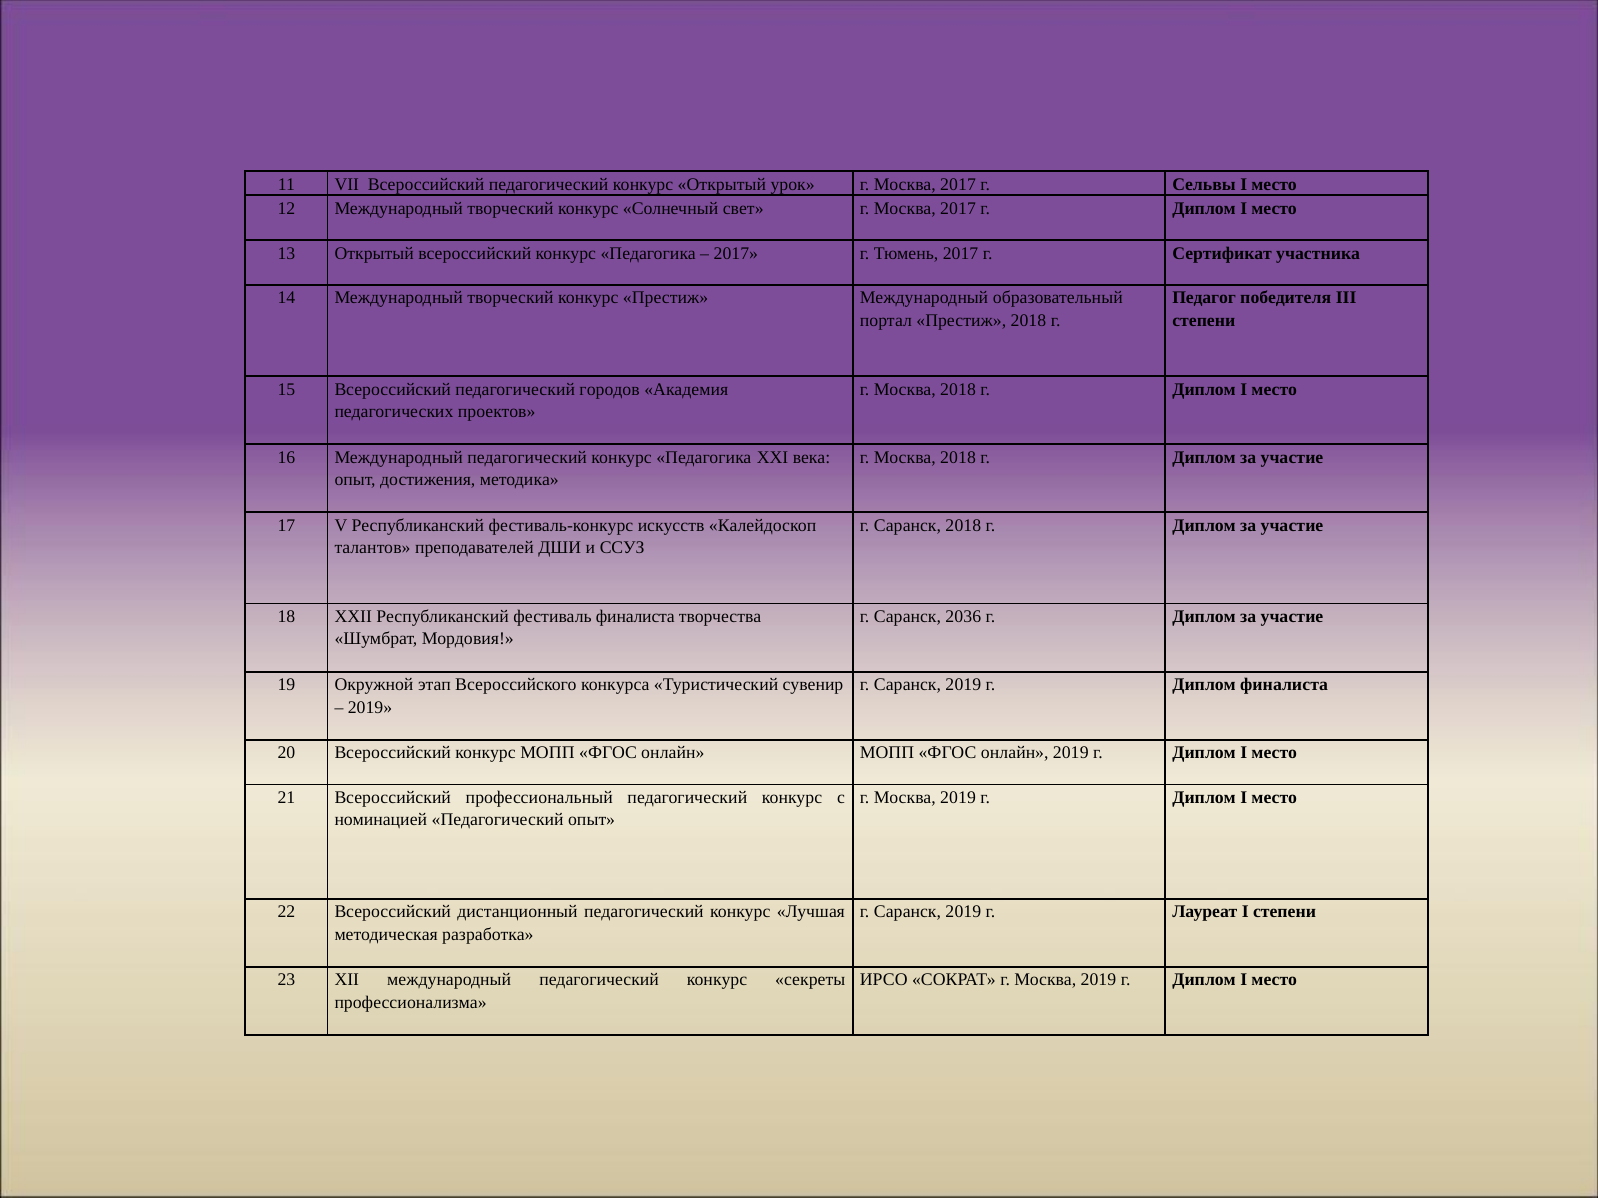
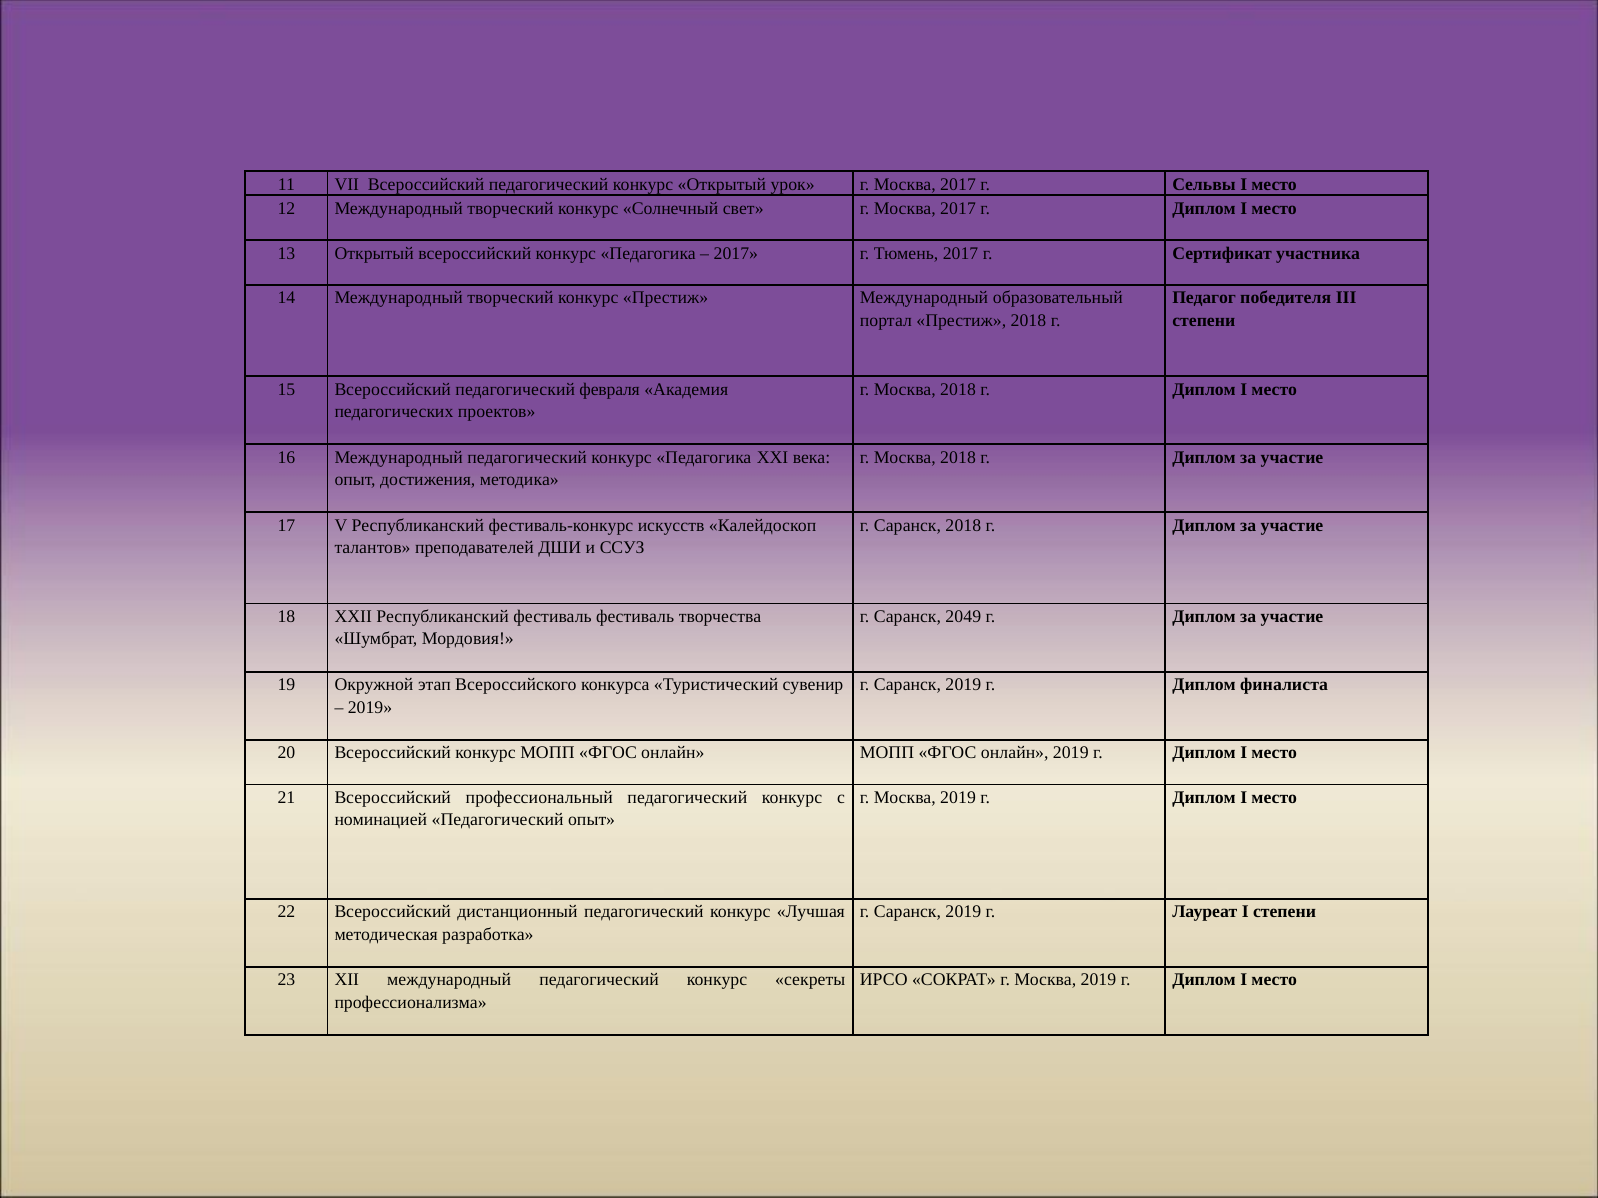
городов: городов -> февраля
фестиваль финалиста: финалиста -> фестиваль
2036: 2036 -> 2049
